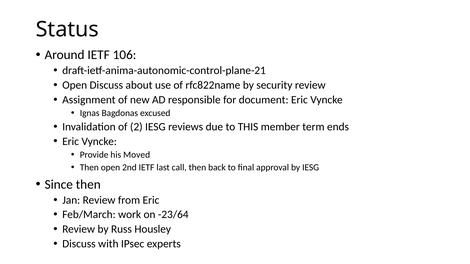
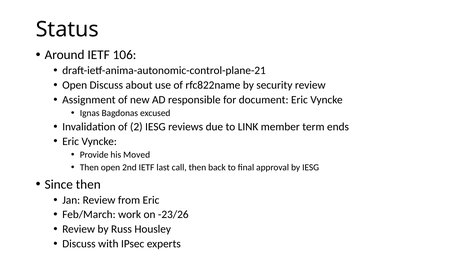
THIS: THIS -> LINK
-23/64: -23/64 -> -23/26
